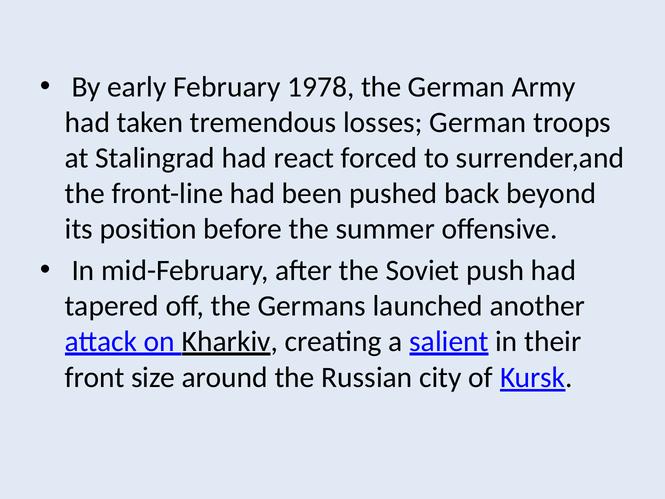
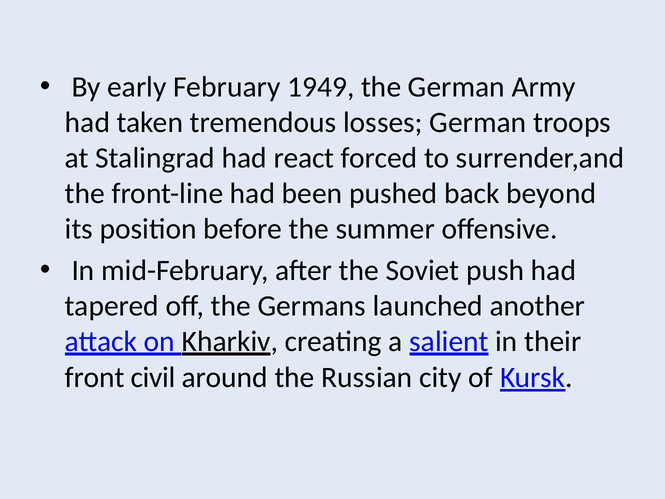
1978: 1978 -> 1949
size: size -> civil
